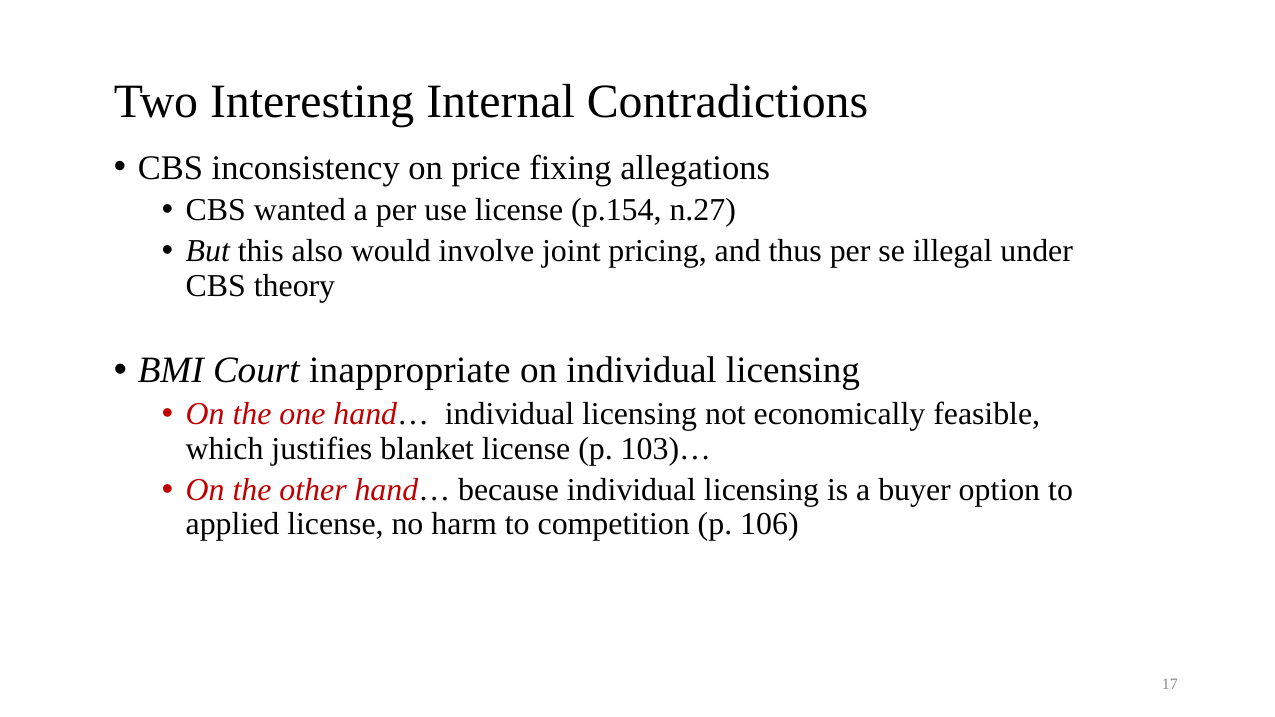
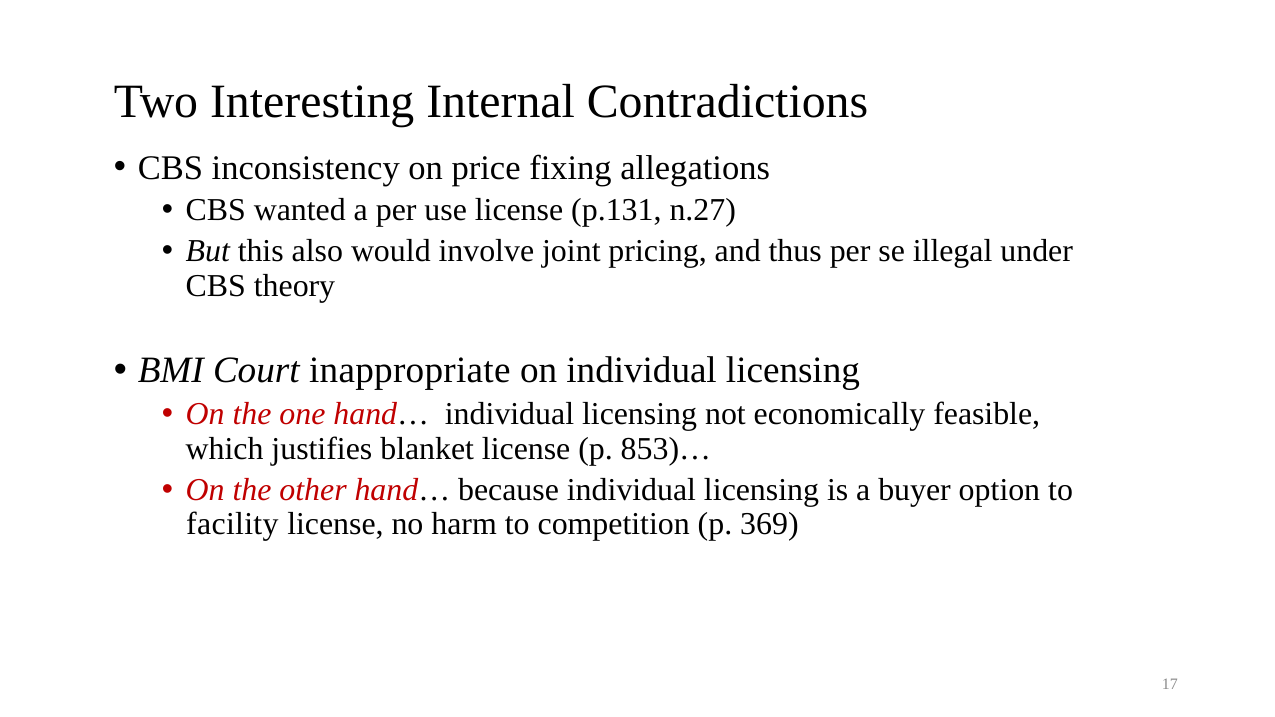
p.154: p.154 -> p.131
103)…: 103)… -> 853)…
applied: applied -> facility
106: 106 -> 369
